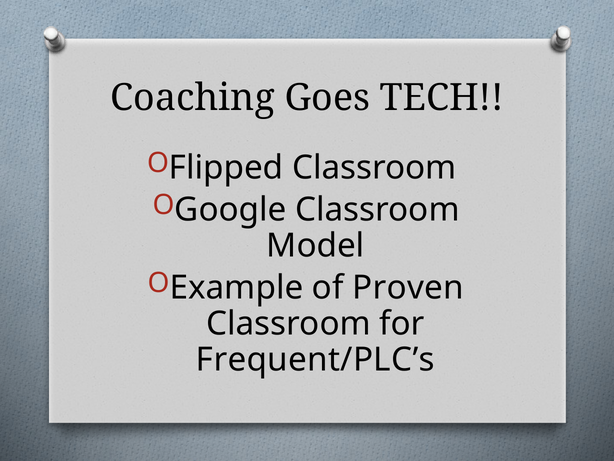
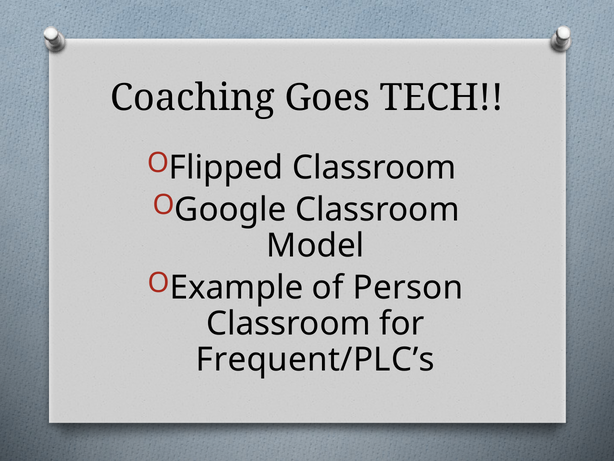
Proven: Proven -> Person
